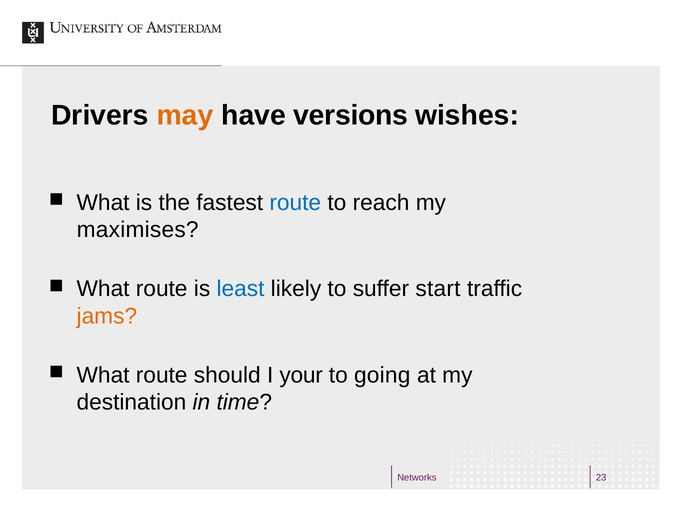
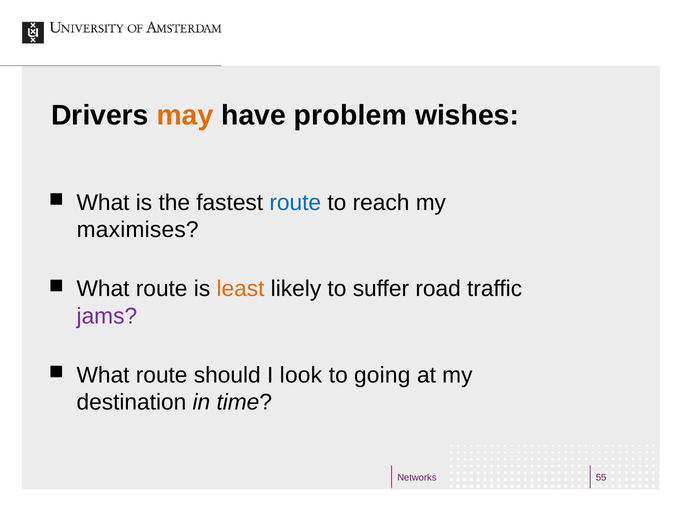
versions: versions -> problem
least colour: blue -> orange
start: start -> road
jams colour: orange -> purple
your: your -> look
23: 23 -> 55
